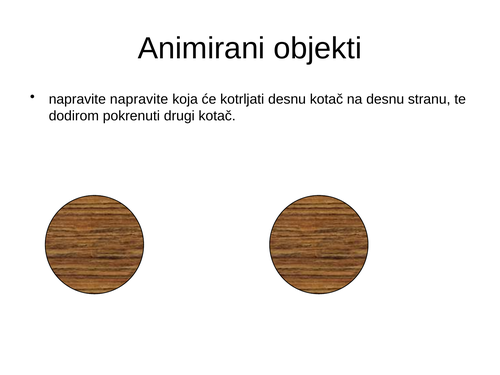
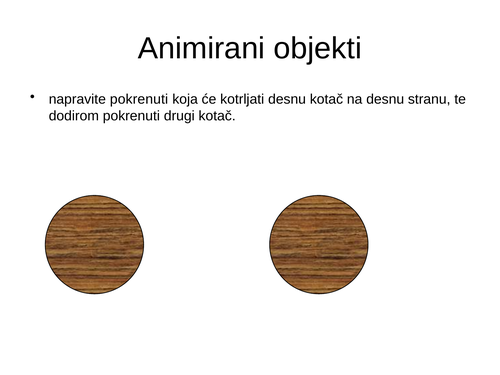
napravite napravite: napravite -> pokrenuti
